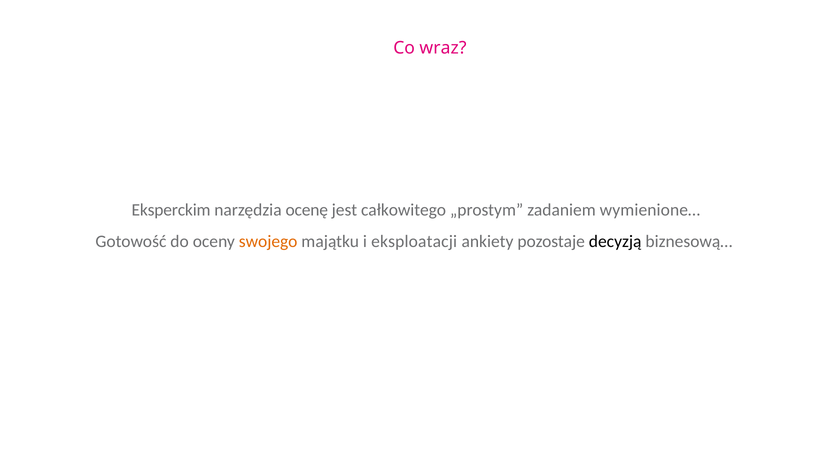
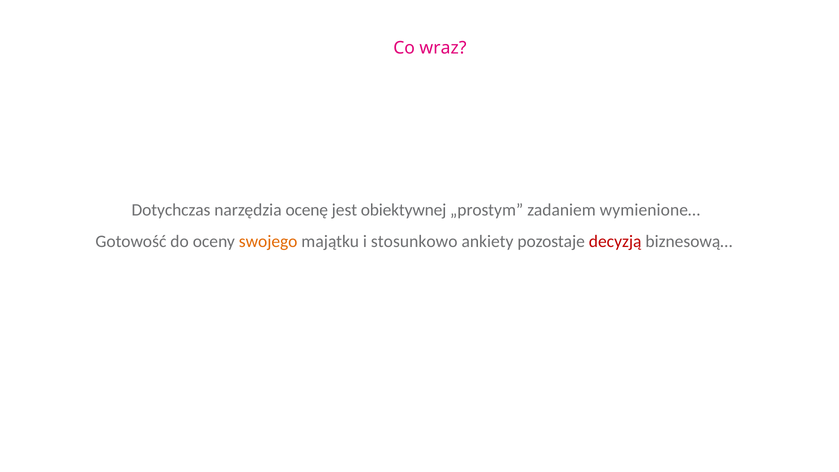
Eksperckim: Eksperckim -> Dotychczas
całkowitego: całkowitego -> obiektywnej
eksploatacji: eksploatacji -> stosunkowo
decyzją colour: black -> red
